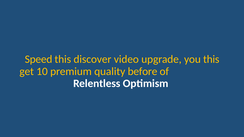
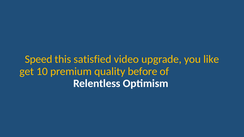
discover: discover -> satisfied
you this: this -> like
